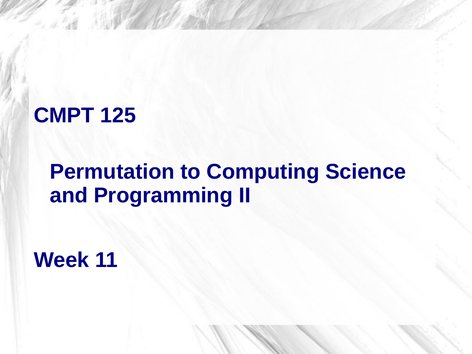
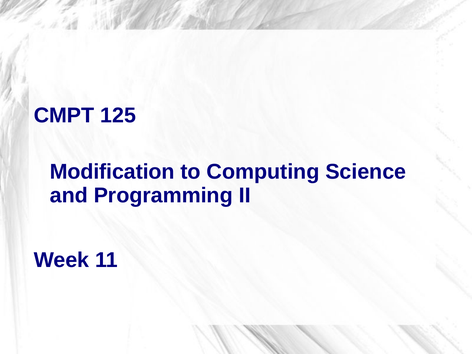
Permutation: Permutation -> Modification
